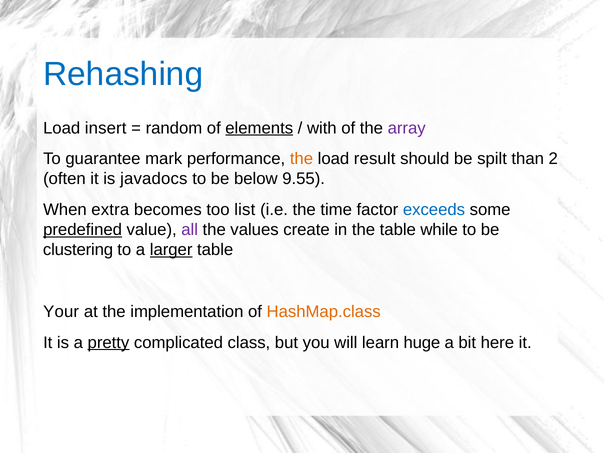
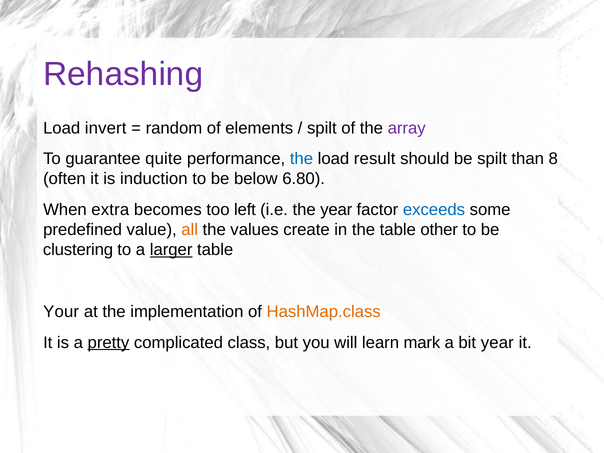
Rehashing colour: blue -> purple
insert: insert -> invert
elements underline: present -> none
with at (322, 128): with -> spilt
mark: mark -> quite
the at (301, 159) colour: orange -> blue
2: 2 -> 8
javadocs: javadocs -> induction
9.55: 9.55 -> 6.80
list: list -> left
the time: time -> year
predefined underline: present -> none
all colour: purple -> orange
while: while -> other
huge: huge -> mark
bit here: here -> year
